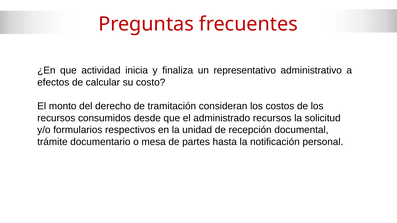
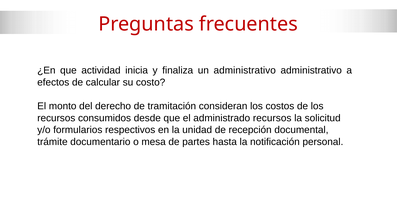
un representativo: representativo -> administrativo
